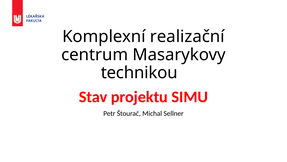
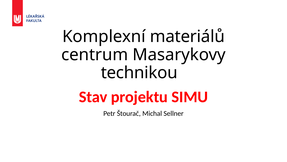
realizační: realizační -> materiálů
